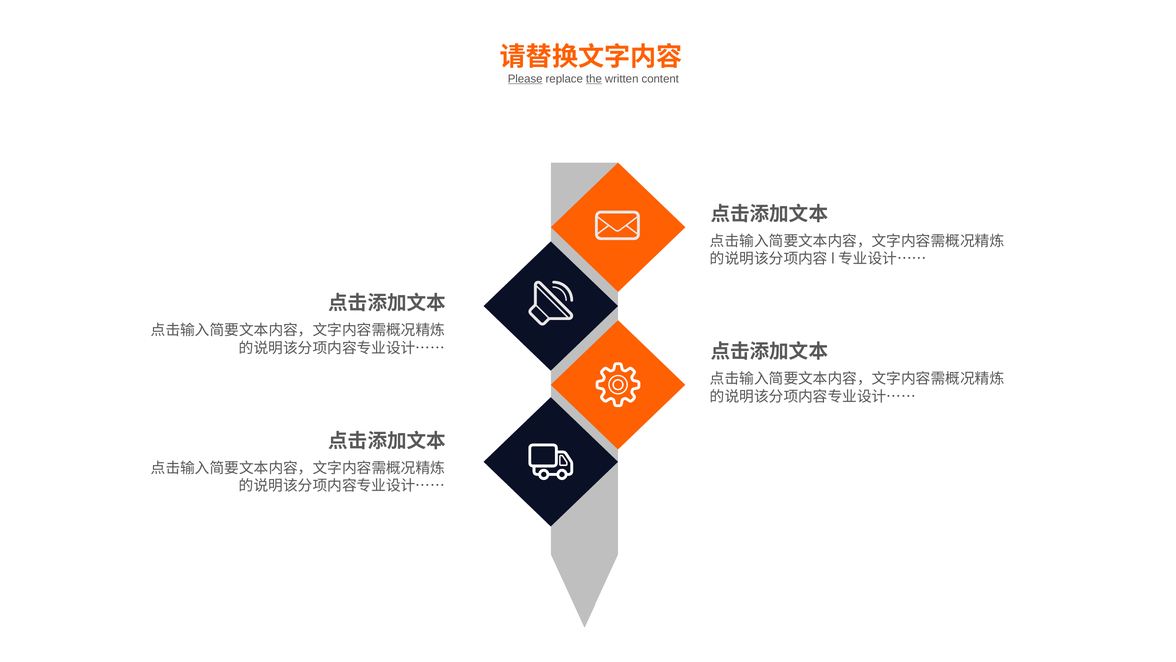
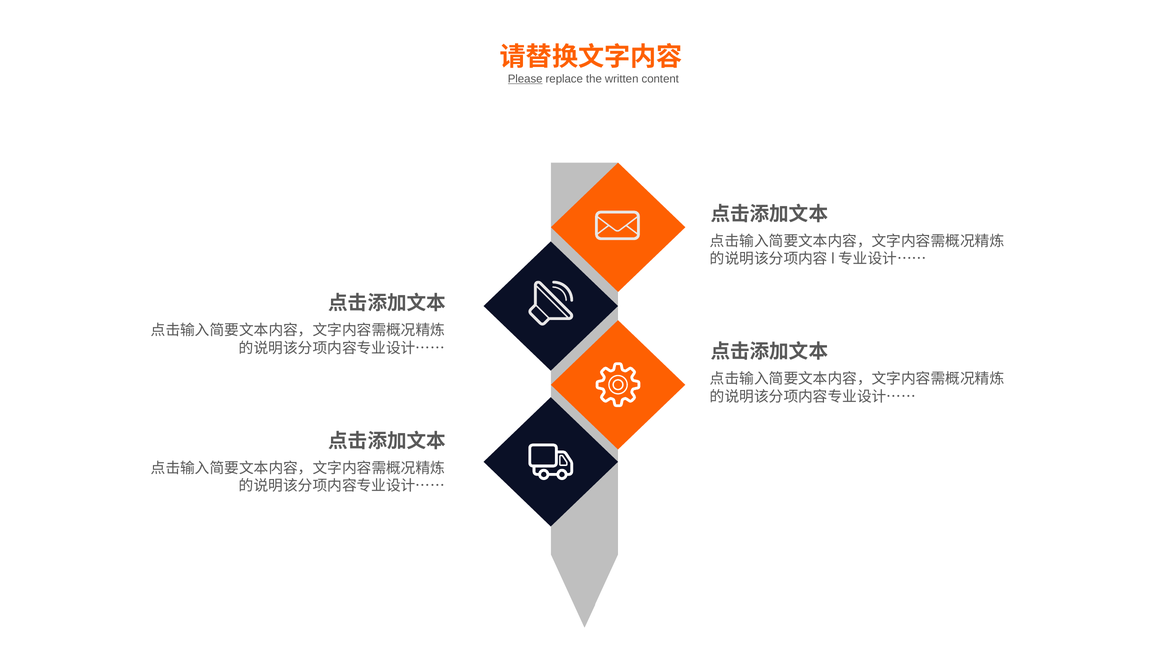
the underline: present -> none
